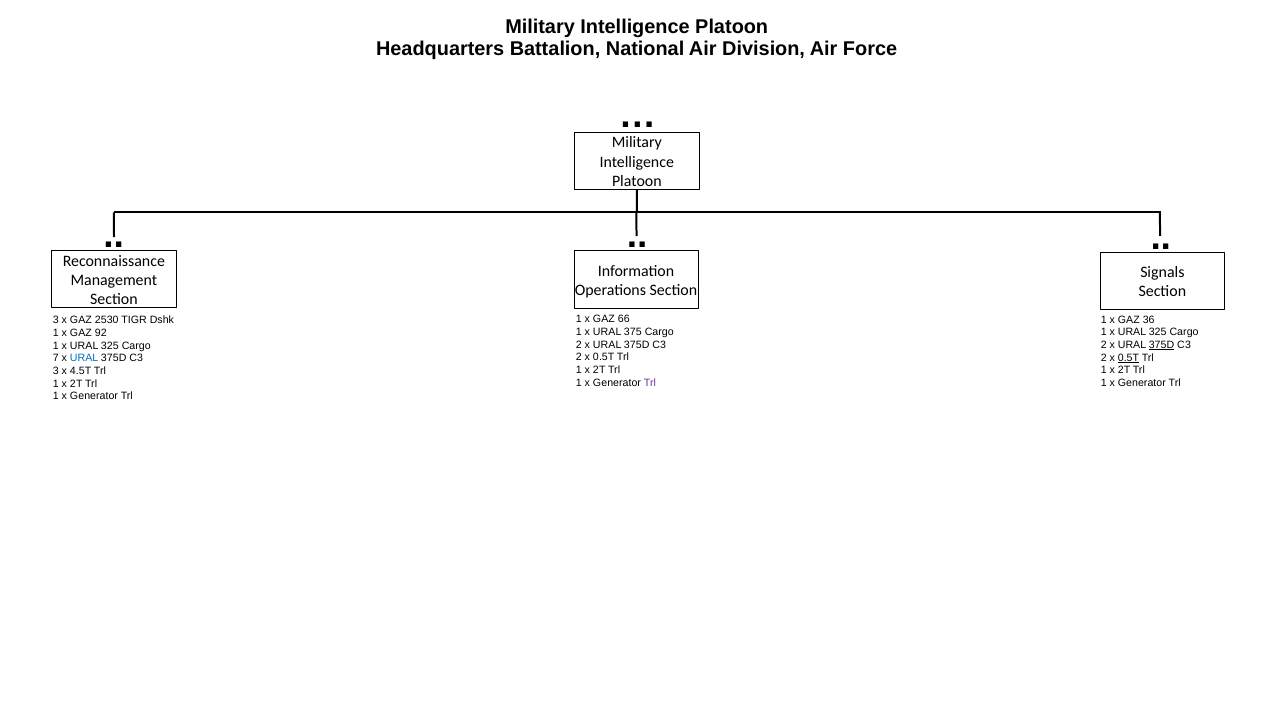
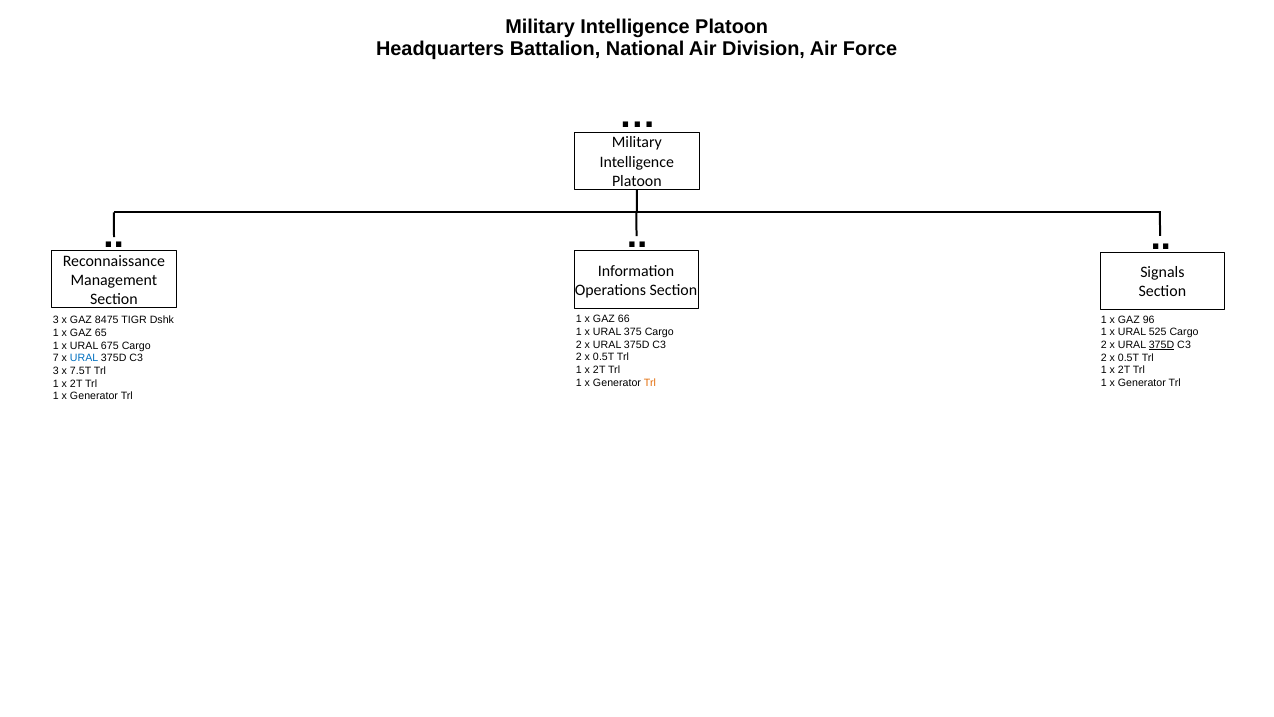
36: 36 -> 96
2530: 2530 -> 8475
325 at (1158, 332): 325 -> 525
92: 92 -> 65
325 at (110, 345): 325 -> 675
0.5T at (1128, 357) underline: present -> none
4.5T: 4.5T -> 7.5T
Trl at (650, 383) colour: purple -> orange
